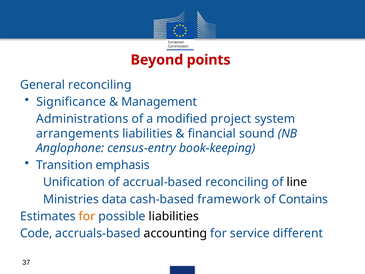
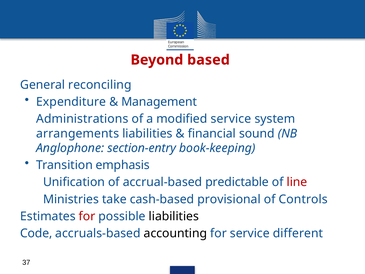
points: points -> based
Significance: Significance -> Expenditure
modified project: project -> service
census-entry: census-entry -> section-entry
accrual-based reconciling: reconciling -> predictable
line colour: black -> red
data: data -> take
framework: framework -> provisional
Contains: Contains -> Controls
for at (87, 216) colour: orange -> red
